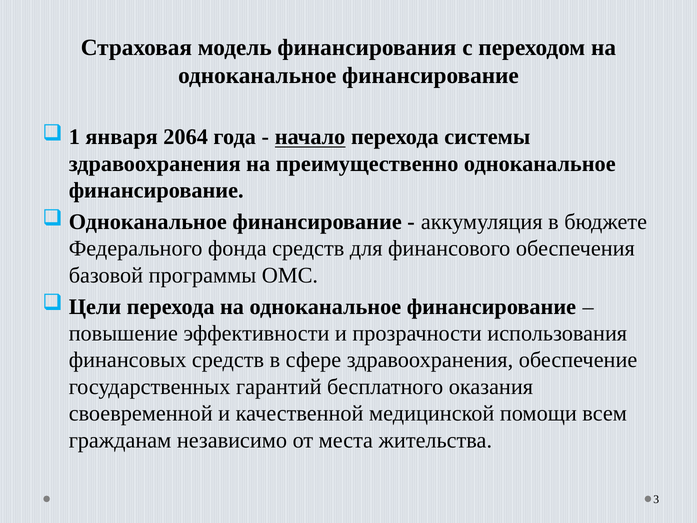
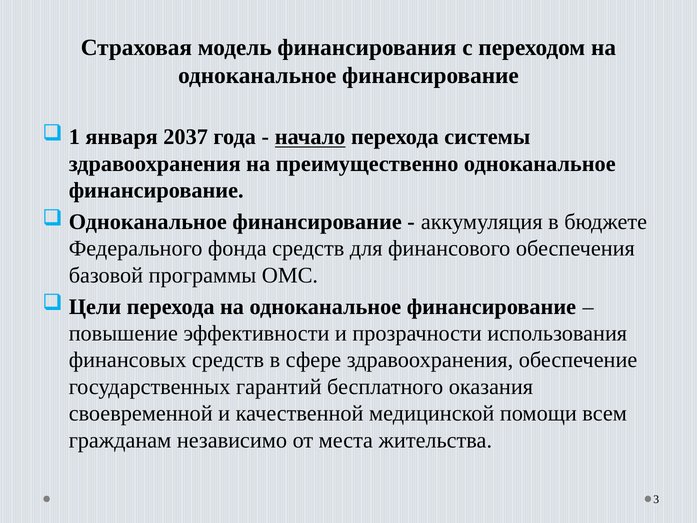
2064: 2064 -> 2037
